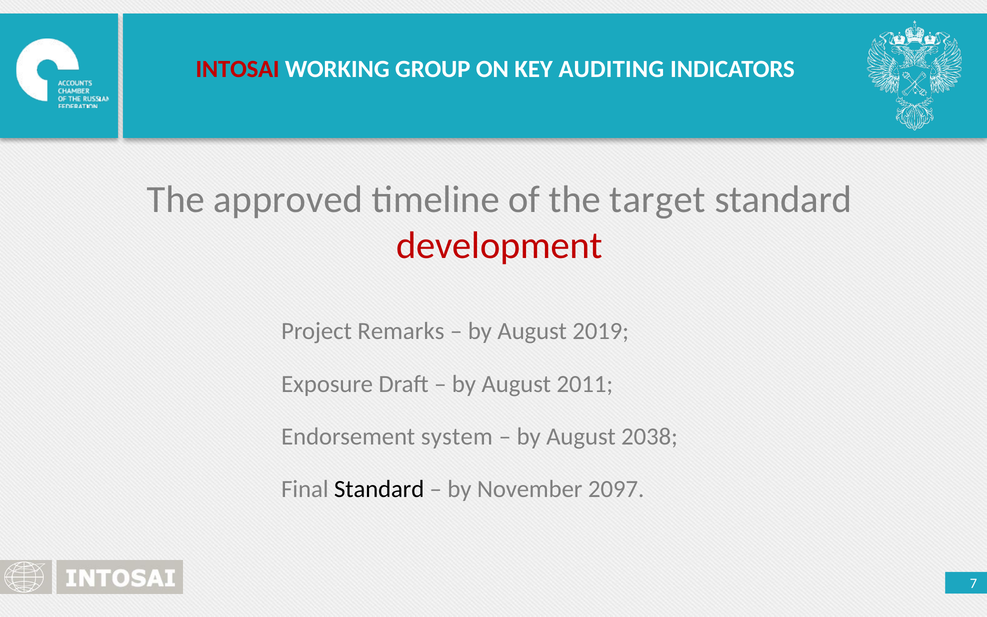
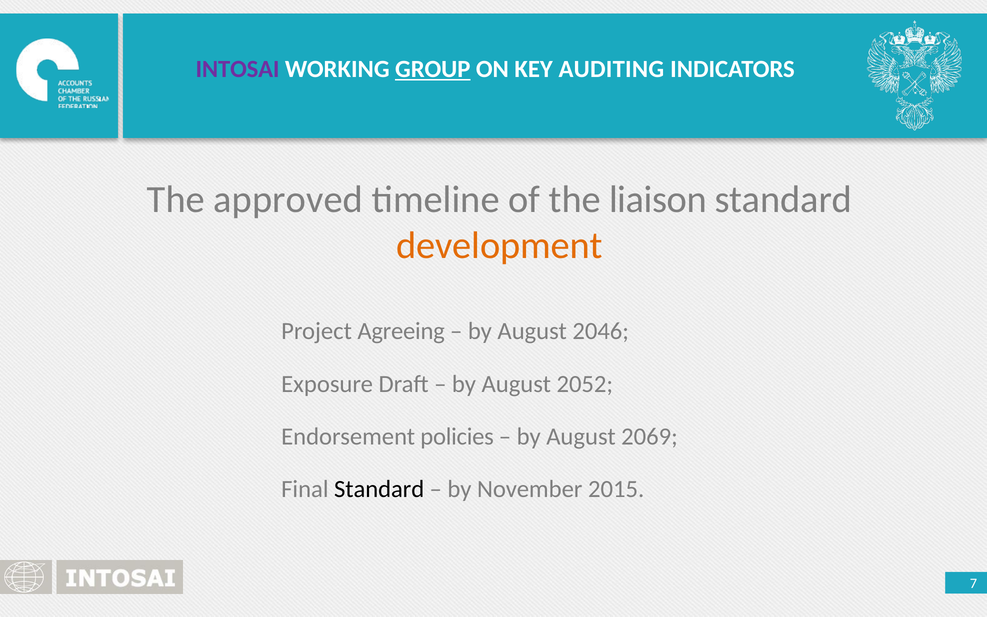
INTOSAI colour: red -> purple
GROUP underline: none -> present
target: target -> liaison
development colour: red -> orange
Remarks: Remarks -> Agreeing
2019: 2019 -> 2046
2011: 2011 -> 2052
system: system -> policies
2038: 2038 -> 2069
2097: 2097 -> 2015
